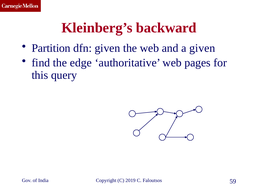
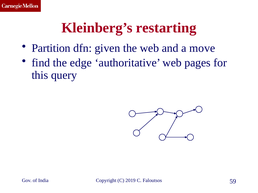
backward: backward -> restarting
a given: given -> move
